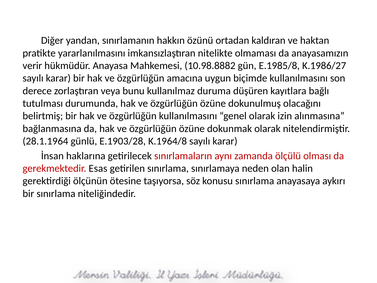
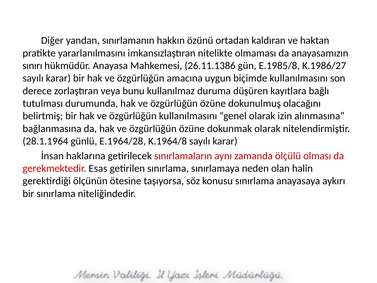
verir: verir -> sınırı
10.98.8882: 10.98.8882 -> 26.11.1386
E.1903/28: E.1903/28 -> E.1964/28
